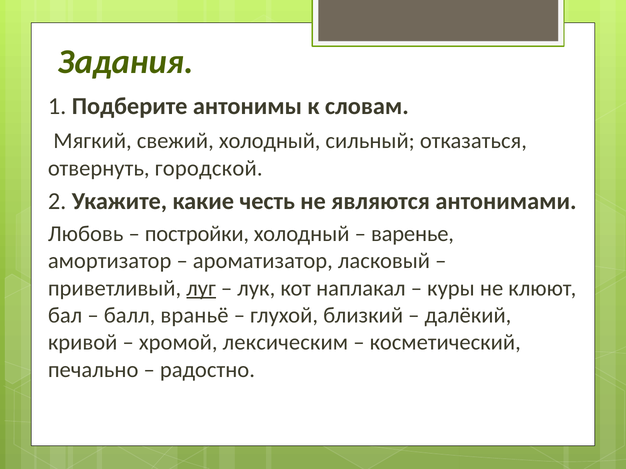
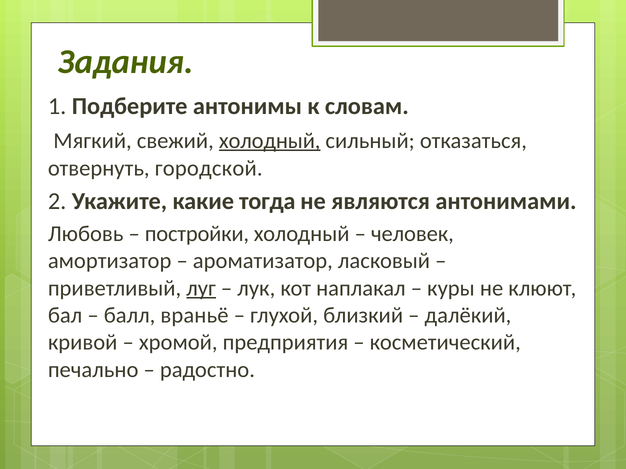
холодный at (270, 141) underline: none -> present
честь: честь -> тогда
варенье: варенье -> человек
лексическим: лексическим -> предприятия
